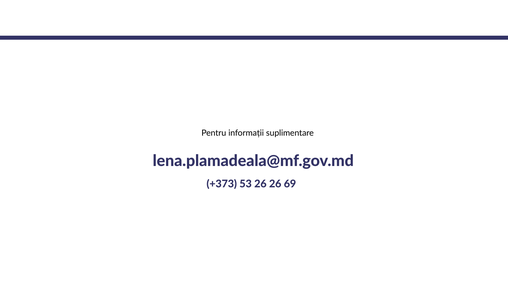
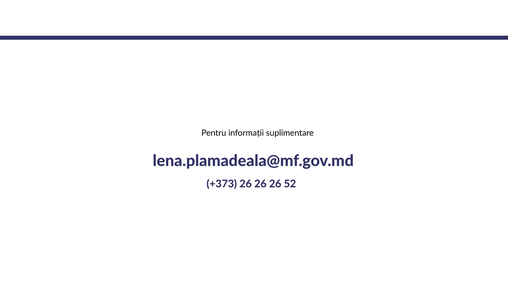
+373 53: 53 -> 26
69: 69 -> 52
